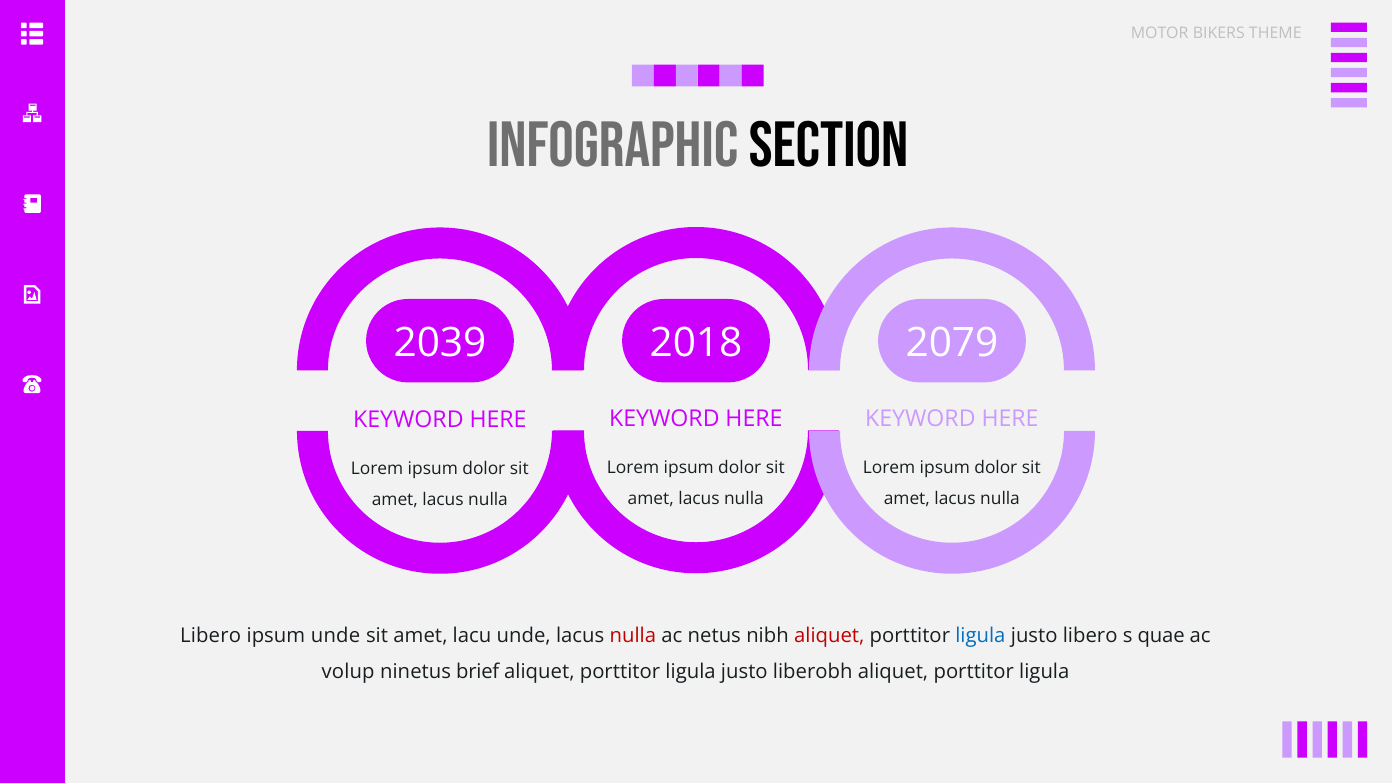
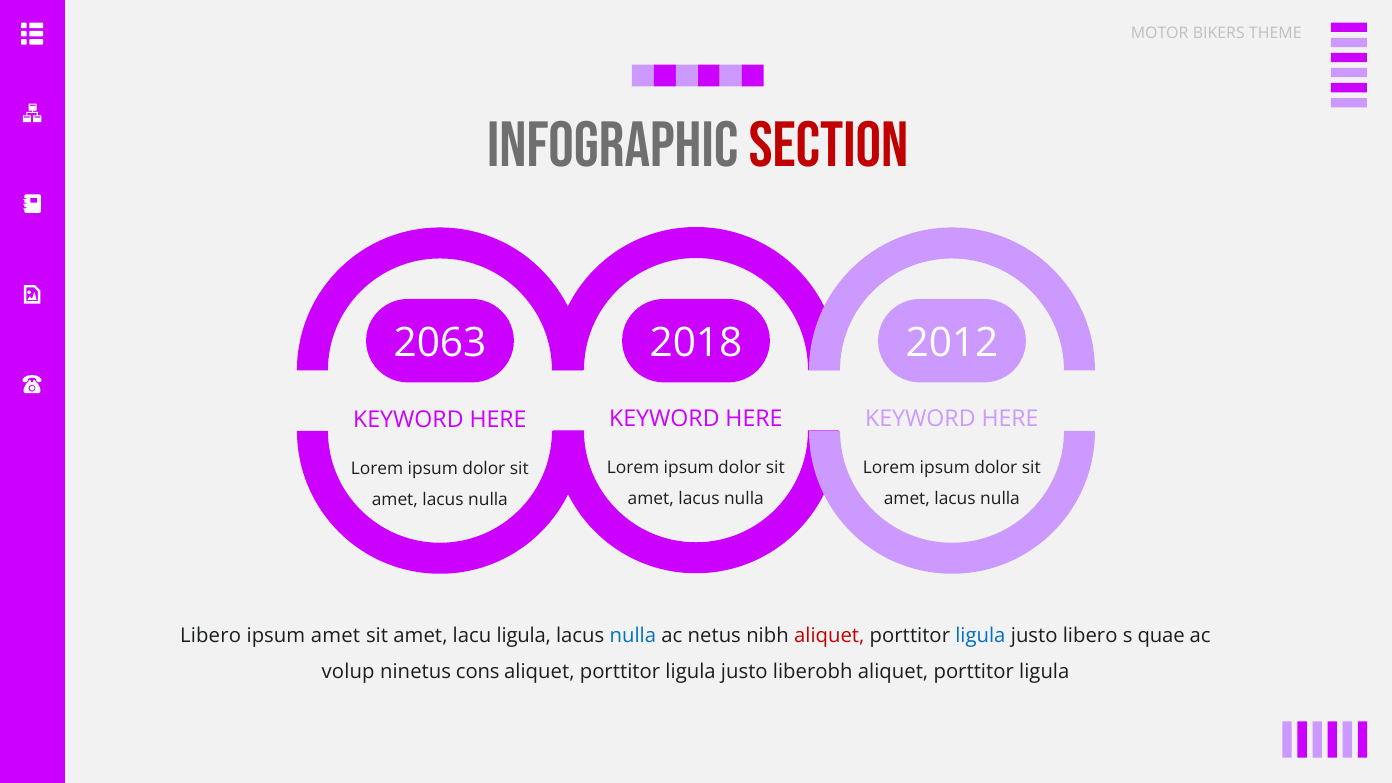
Section colour: black -> red
2039: 2039 -> 2063
2079: 2079 -> 2012
ipsum unde: unde -> amet
lacu unde: unde -> ligula
nulla at (633, 636) colour: red -> blue
brief: brief -> cons
